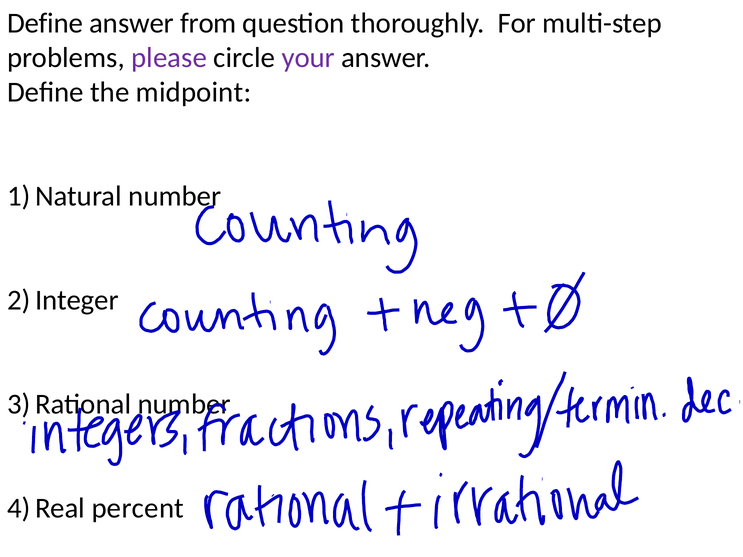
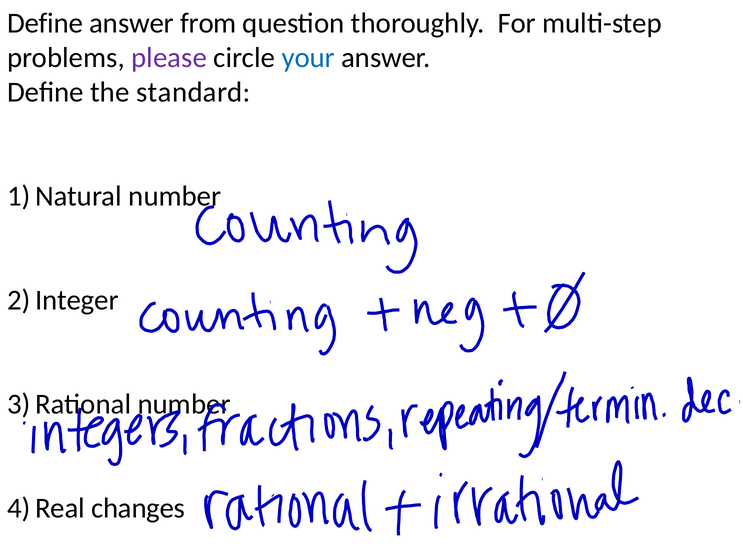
your colour: purple -> blue
midpoint: midpoint -> standard
percent: percent -> changes
